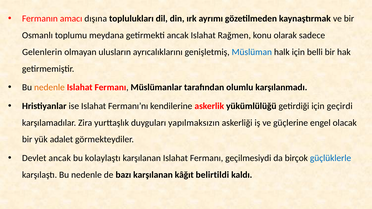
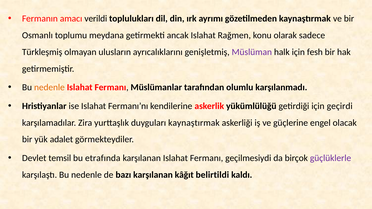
dışına: dışına -> verildi
Gelenlerin: Gelenlerin -> Türkleşmiş
Müslüman colour: blue -> purple
belli: belli -> fesh
duyguları yapılmaksızın: yapılmaksızın -> kaynaştırmak
Devlet ancak: ancak -> temsil
kolaylaştı: kolaylaştı -> etrafında
güçlüklerle colour: blue -> purple
